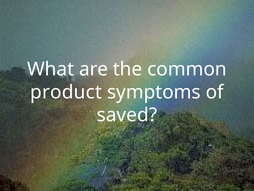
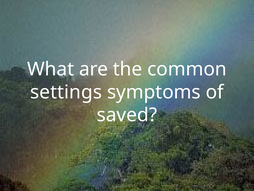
product: product -> settings
